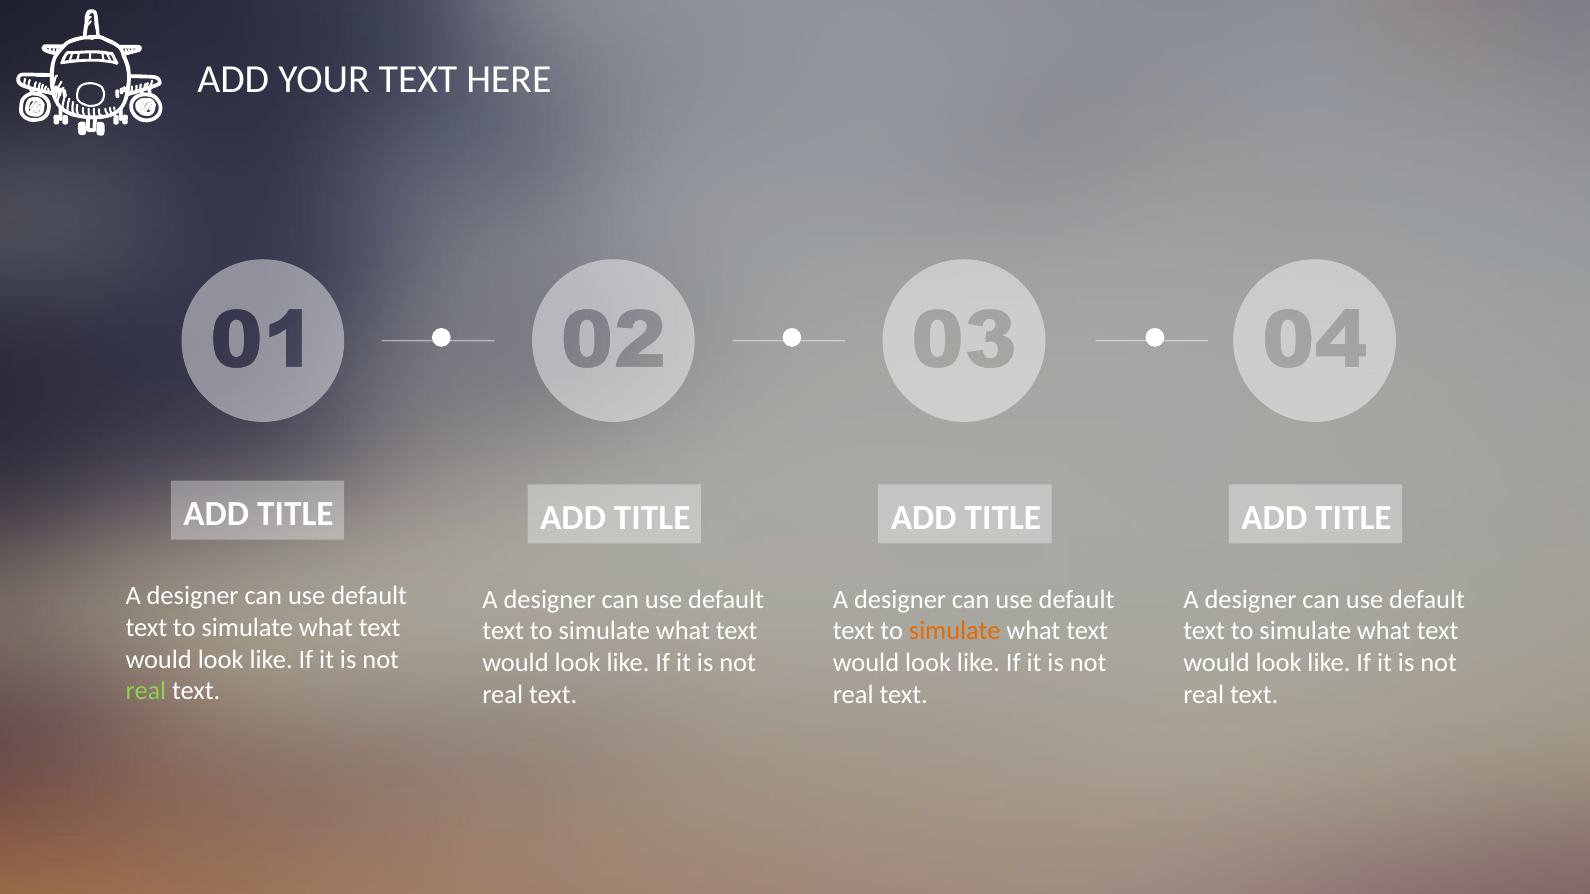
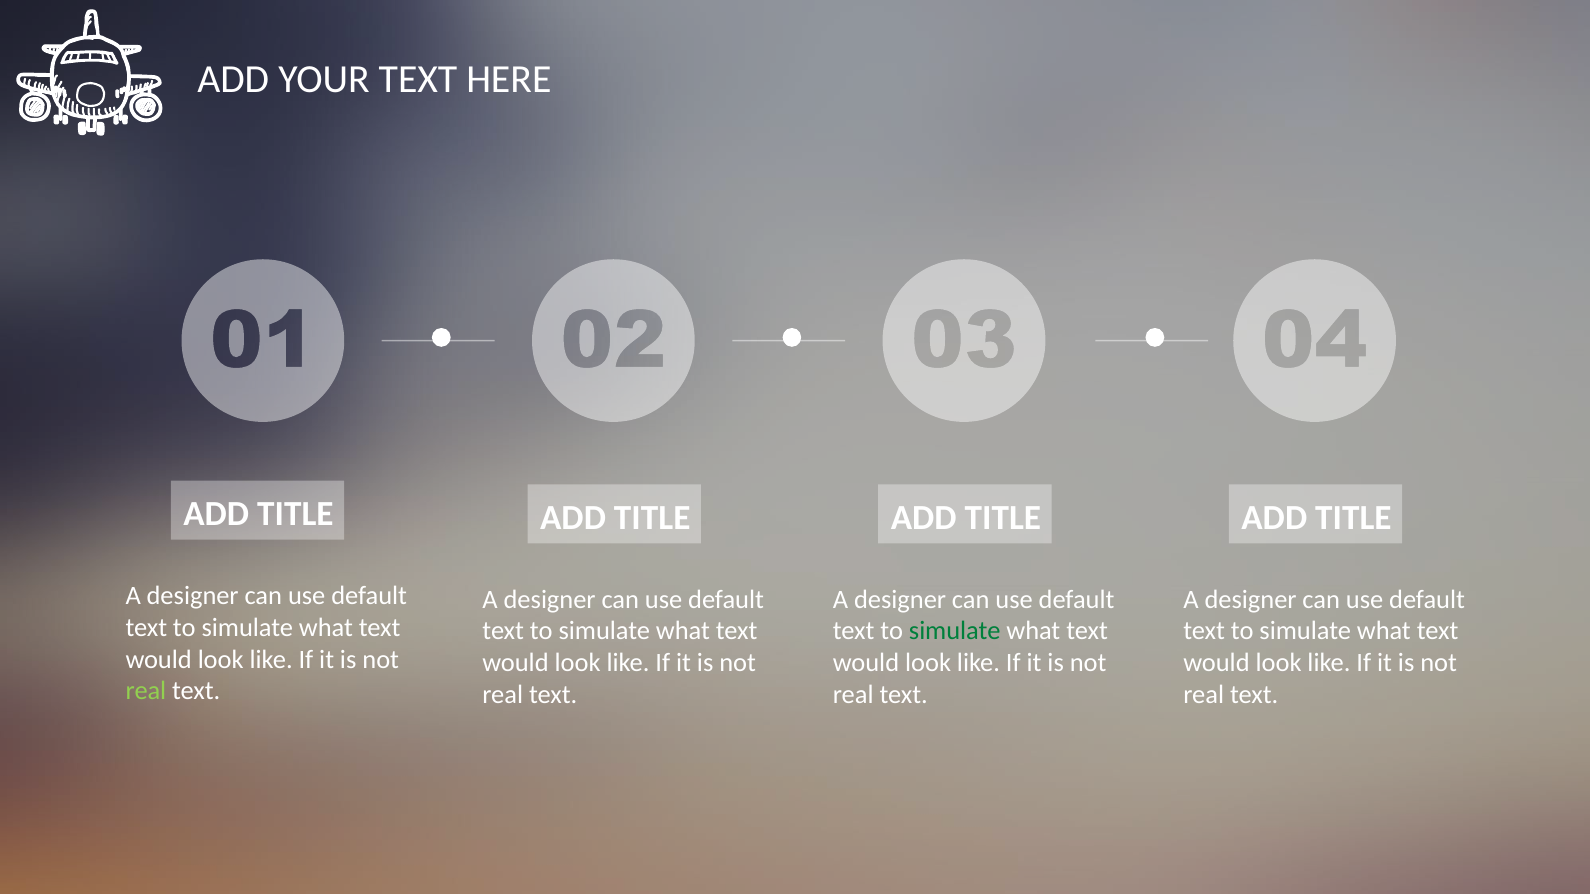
simulate at (955, 631) colour: orange -> green
